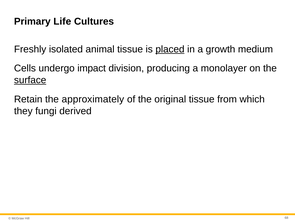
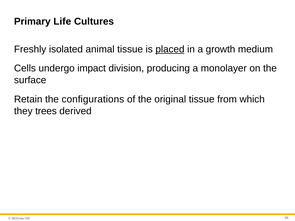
surface underline: present -> none
approximately: approximately -> configurations
fungi: fungi -> trees
